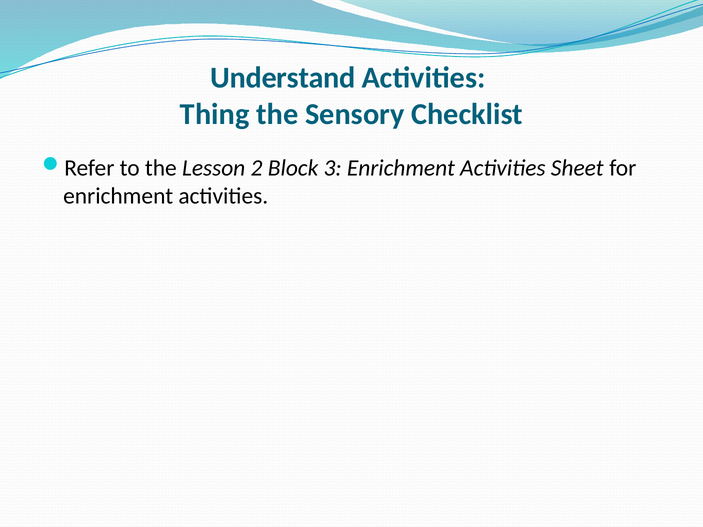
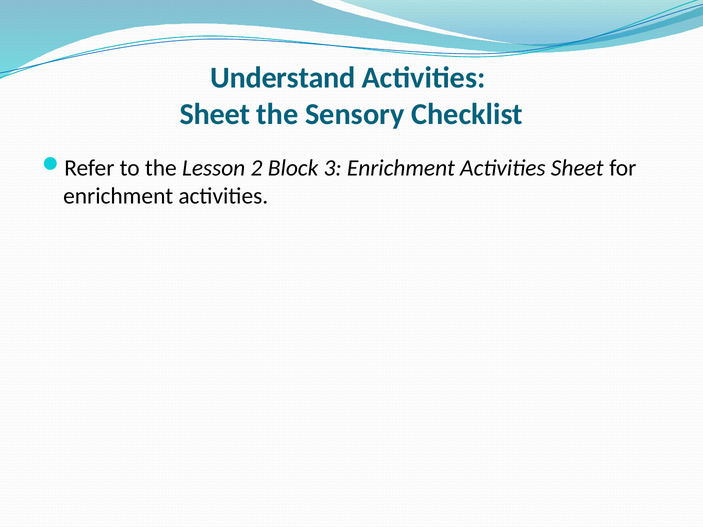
Thing at (215, 114): Thing -> Sheet
